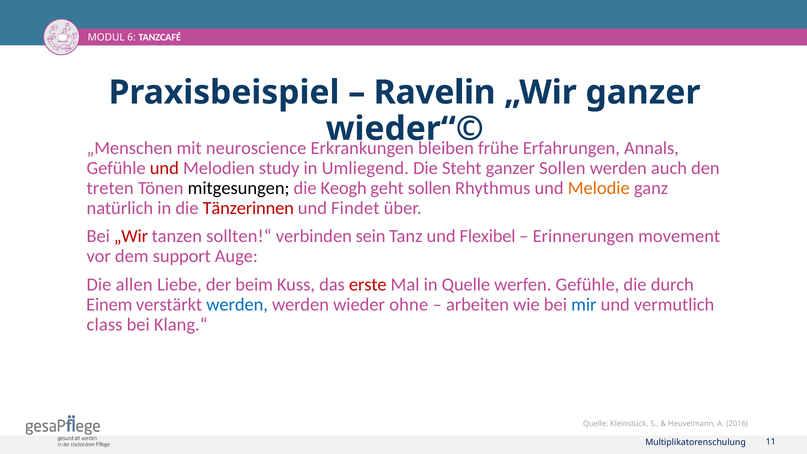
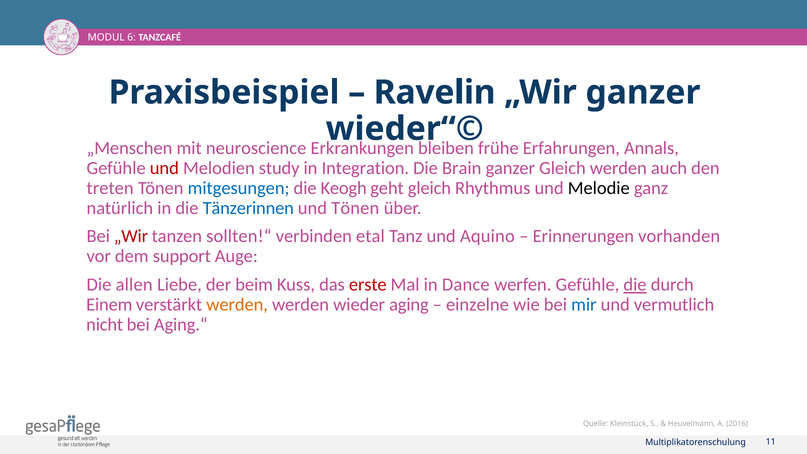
Umliegend: Umliegend -> Integration
Steht: Steht -> Brain
ganzer Sollen: Sollen -> Gleich
mitgesungen colour: black -> blue
geht sollen: sollen -> gleich
Melodie colour: orange -> black
Tänzerinnen colour: red -> blue
und Findet: Findet -> Tönen
sein: sein -> etal
Flexibel: Flexibel -> Aquino
movement: movement -> vorhanden
in Quelle: Quelle -> Dance
die at (635, 285) underline: none -> present
werden at (237, 305) colour: blue -> orange
ohne: ohne -> aging
arbeiten: arbeiten -> einzelne
class: class -> nicht
Klang.“: Klang.“ -> Aging.“
